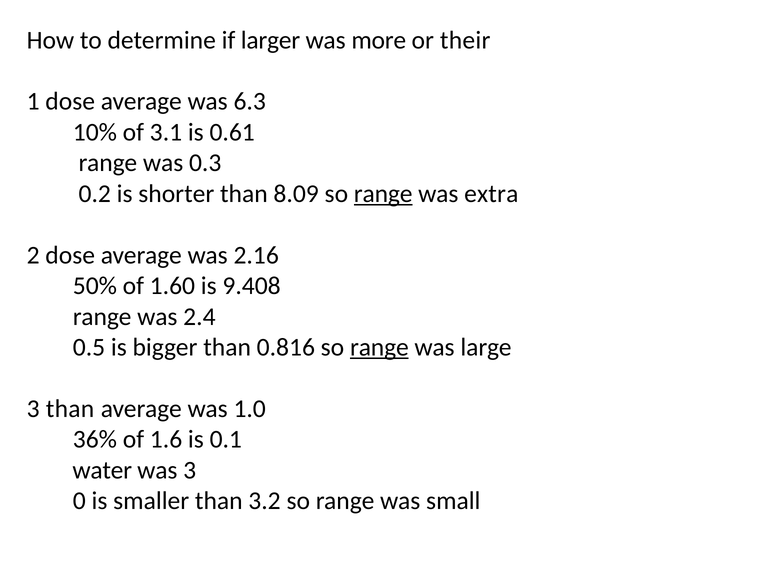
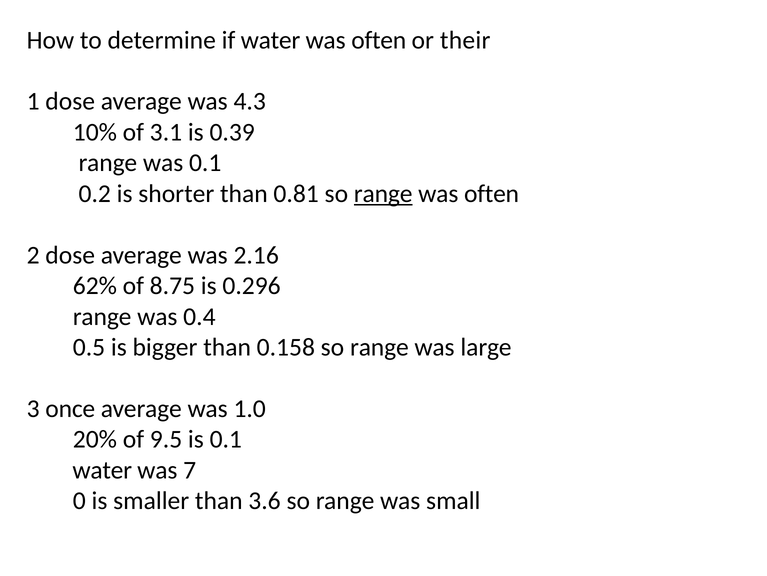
if larger: larger -> water
more at (379, 40): more -> often
6.3: 6.3 -> 4.3
0.61: 0.61 -> 0.39
was 0.3: 0.3 -> 0.1
8.09: 8.09 -> 0.81
extra at (491, 193): extra -> often
50%: 50% -> 62%
1.60: 1.60 -> 8.75
9.408: 9.408 -> 0.296
2.4: 2.4 -> 0.4
0.816: 0.816 -> 0.158
range at (379, 347) underline: present -> none
3 than: than -> once
36%: 36% -> 20%
1.6: 1.6 -> 9.5
was 3: 3 -> 7
3.2: 3.2 -> 3.6
